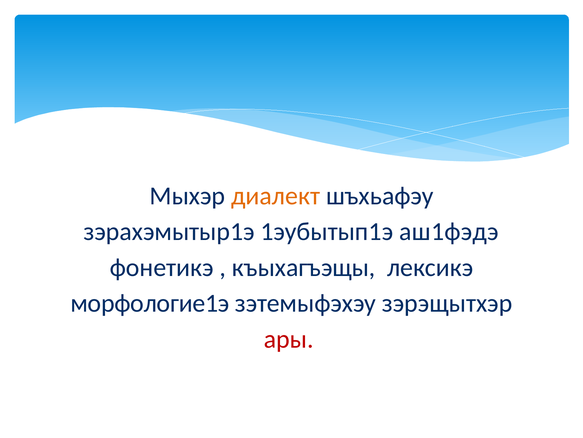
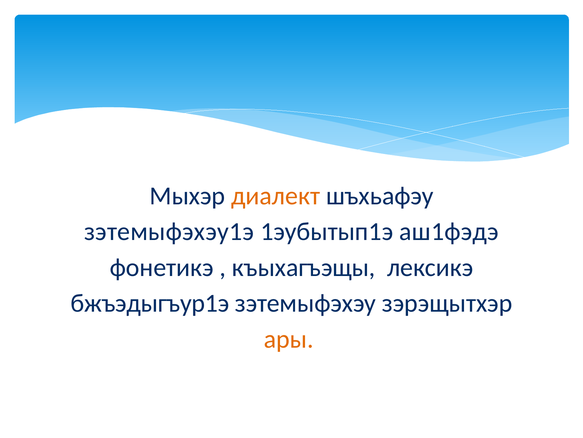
зэрахэмытыр1э: зэрахэмытыр1э -> зэтемыфэхэу1э
морфологие1э: морфологие1э -> бжъэдыгъур1э
ары colour: red -> orange
